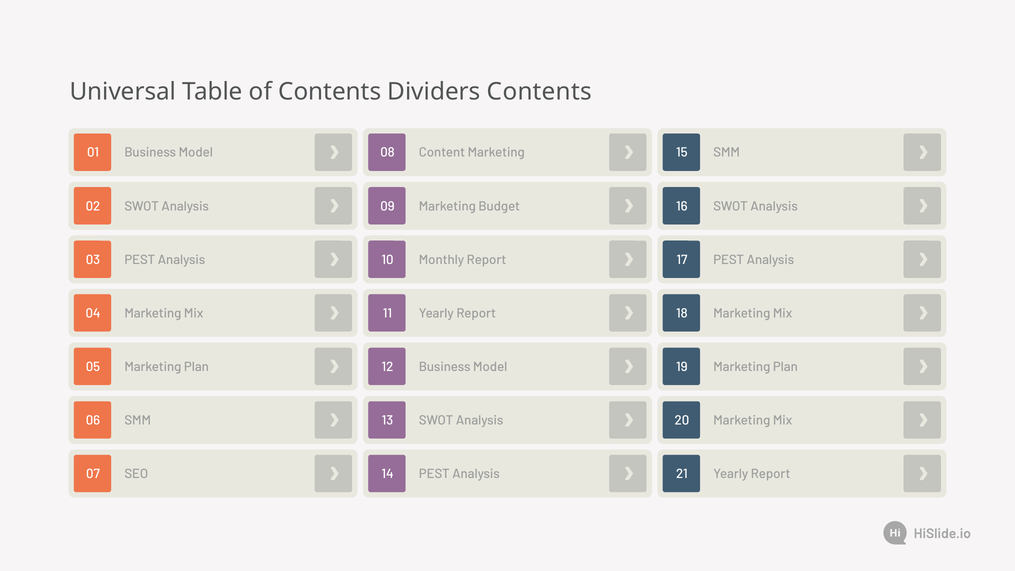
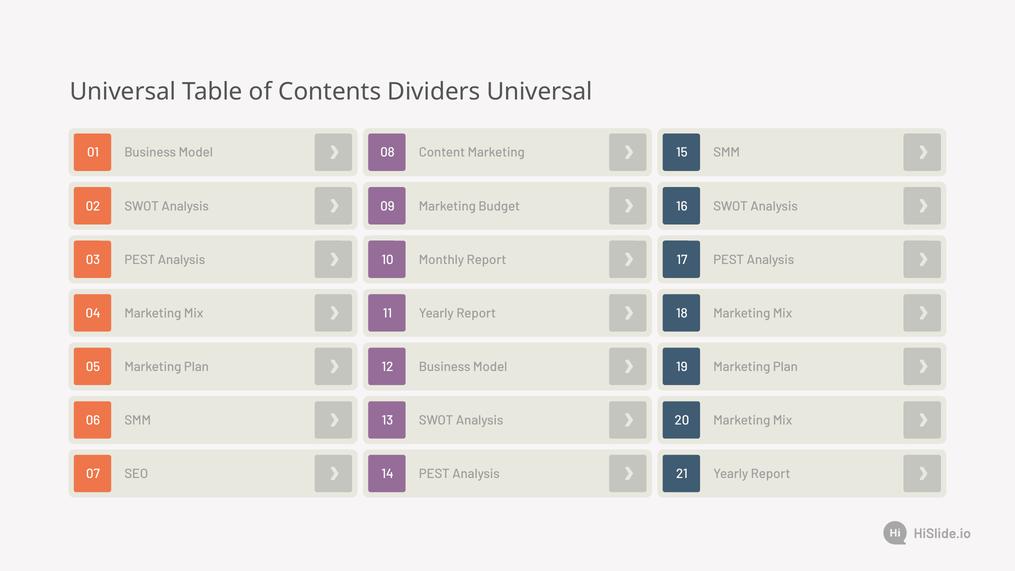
Dividers Contents: Contents -> Universal
